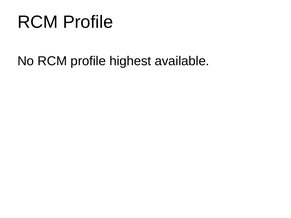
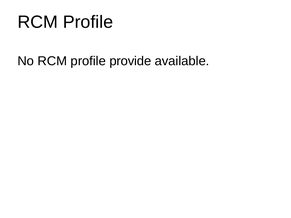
highest: highest -> provide
